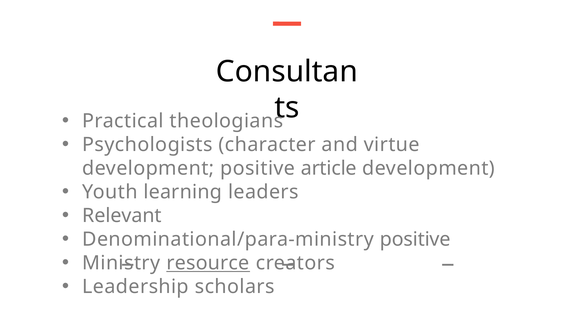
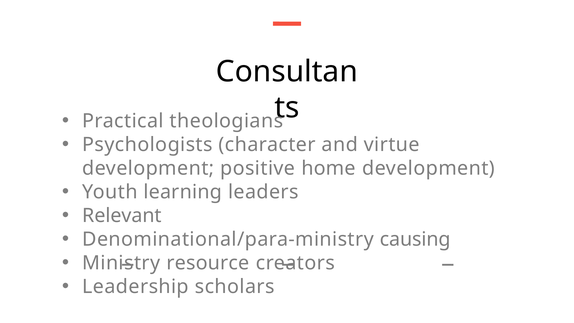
article: article -> home
Denominational/para-ministry positive: positive -> causing
resource underline: present -> none
